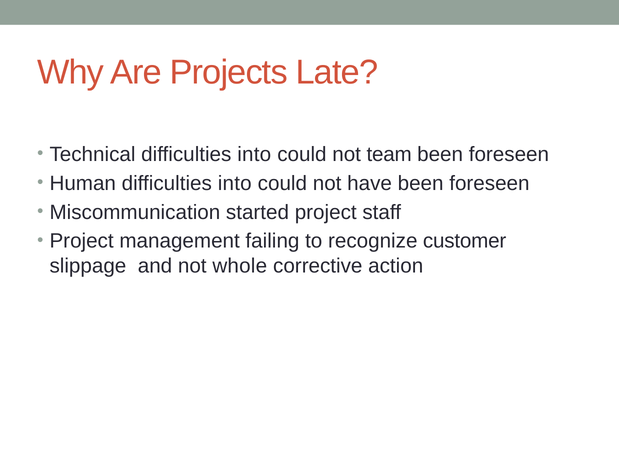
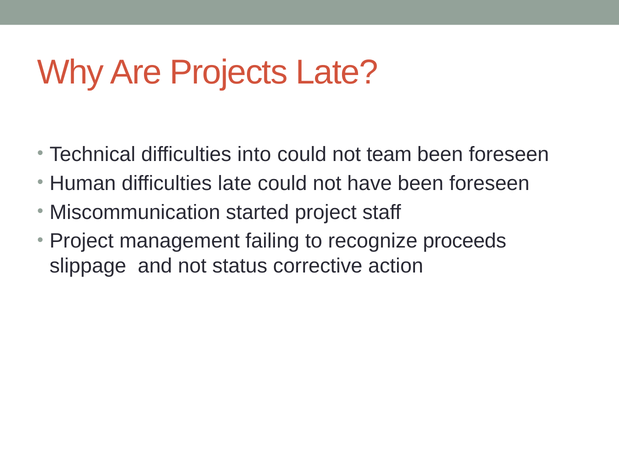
Human difficulties into: into -> late
customer: customer -> proceeds
whole: whole -> status
